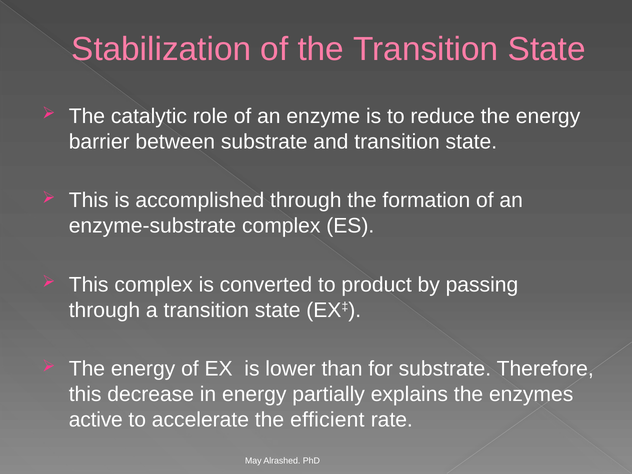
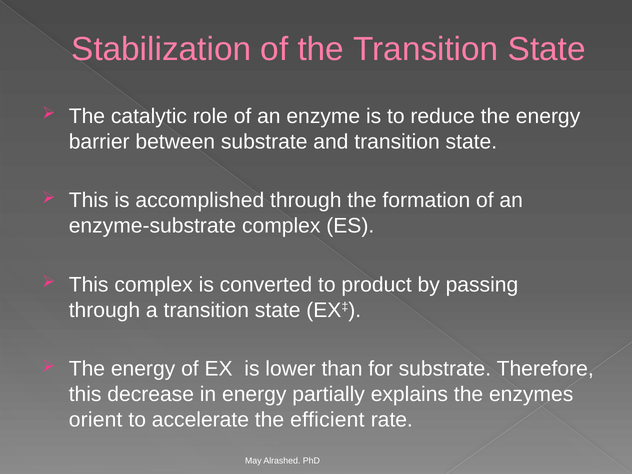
active: active -> orient
